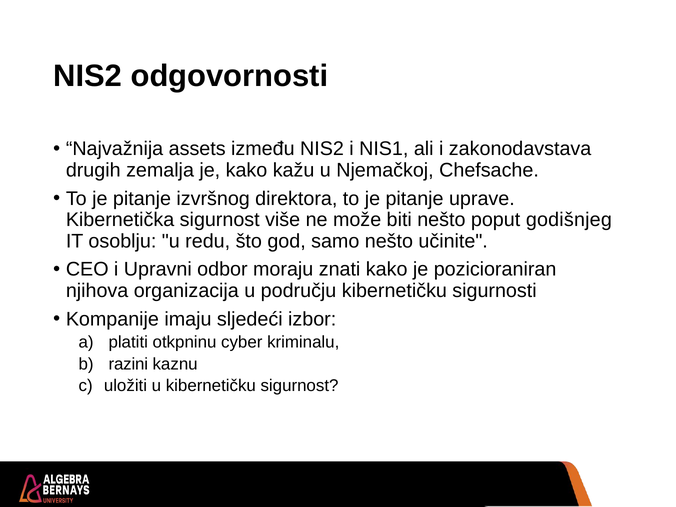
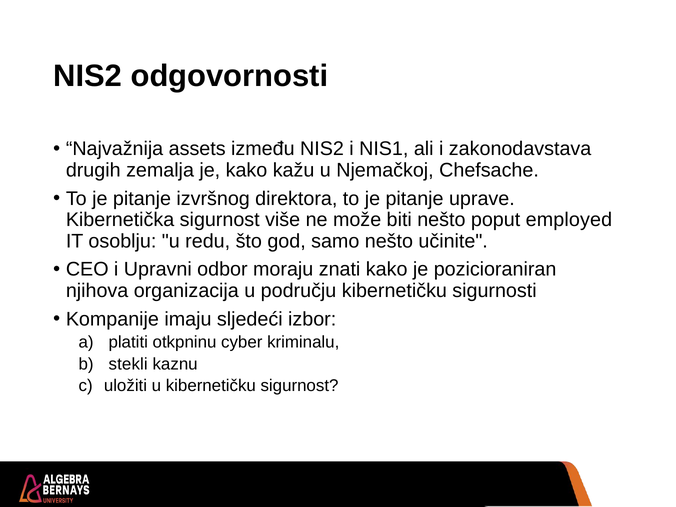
godišnjeg: godišnjeg -> employed
razini: razini -> stekli
